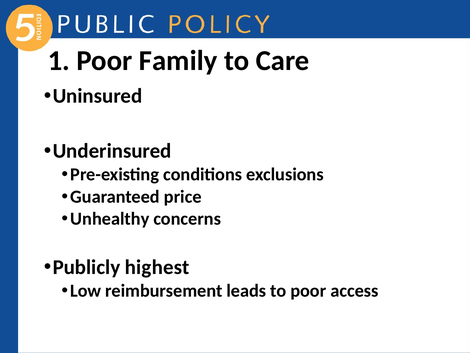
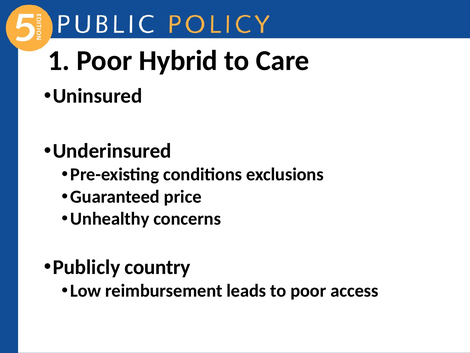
Family: Family -> Hybrid
highest: highest -> country
